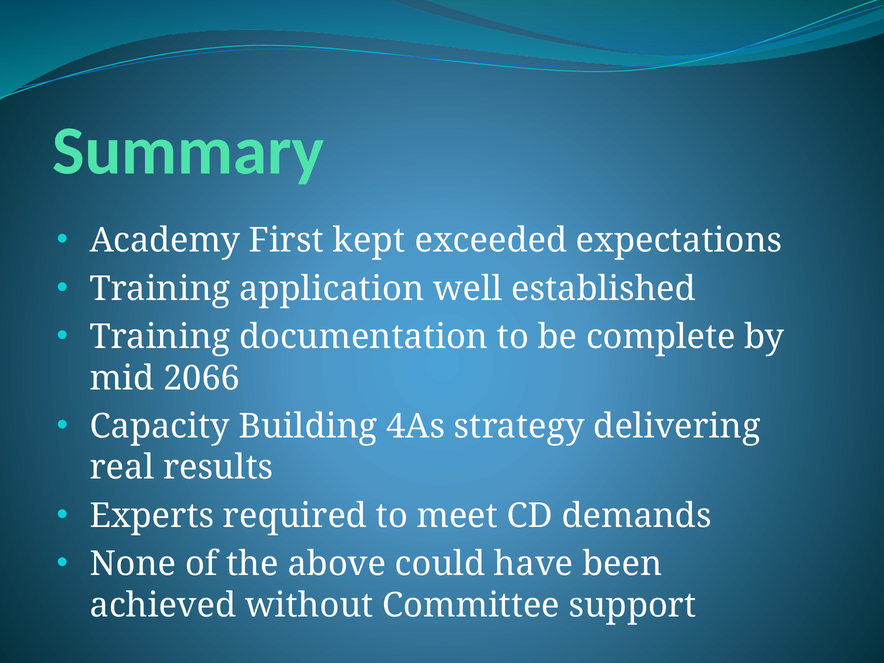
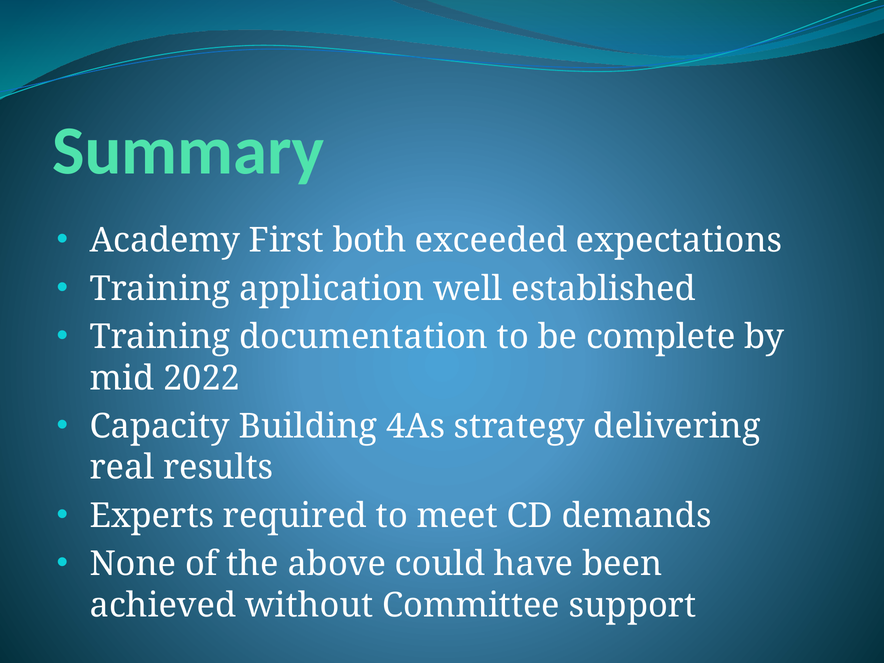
kept: kept -> both
2066: 2066 -> 2022
